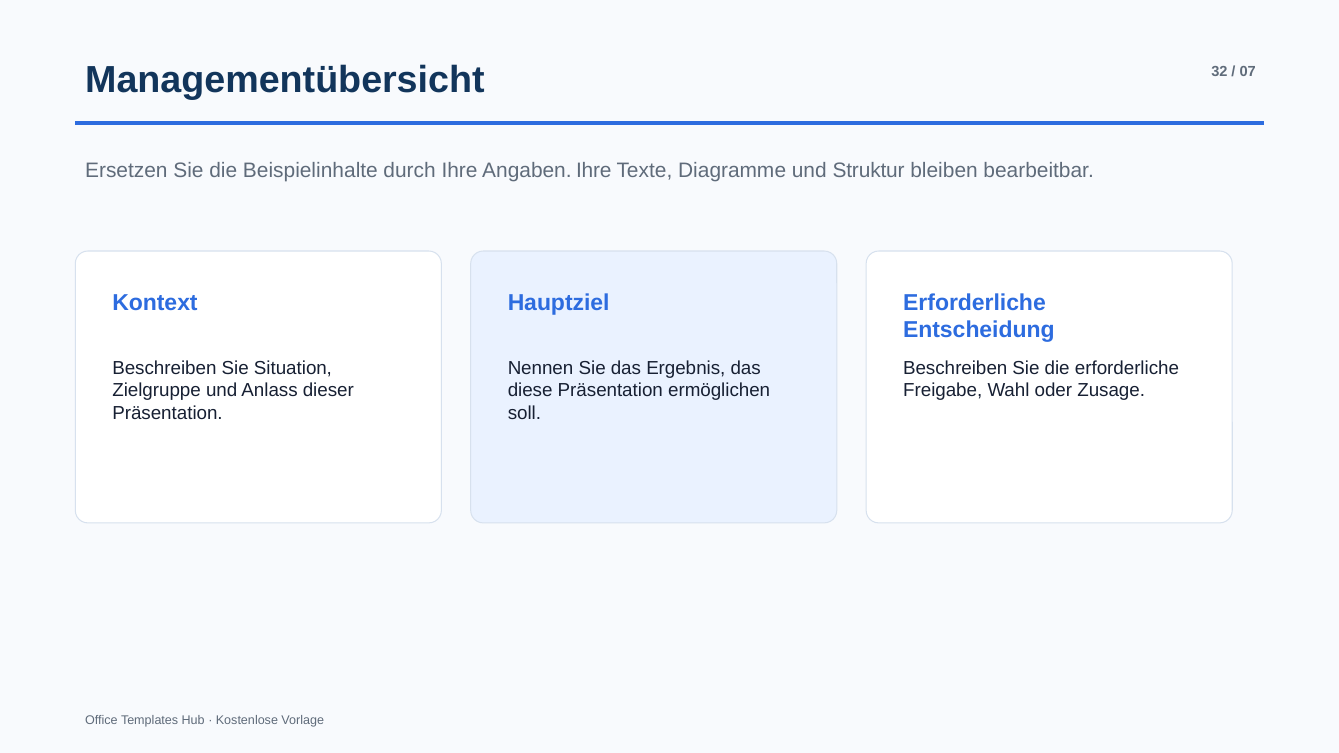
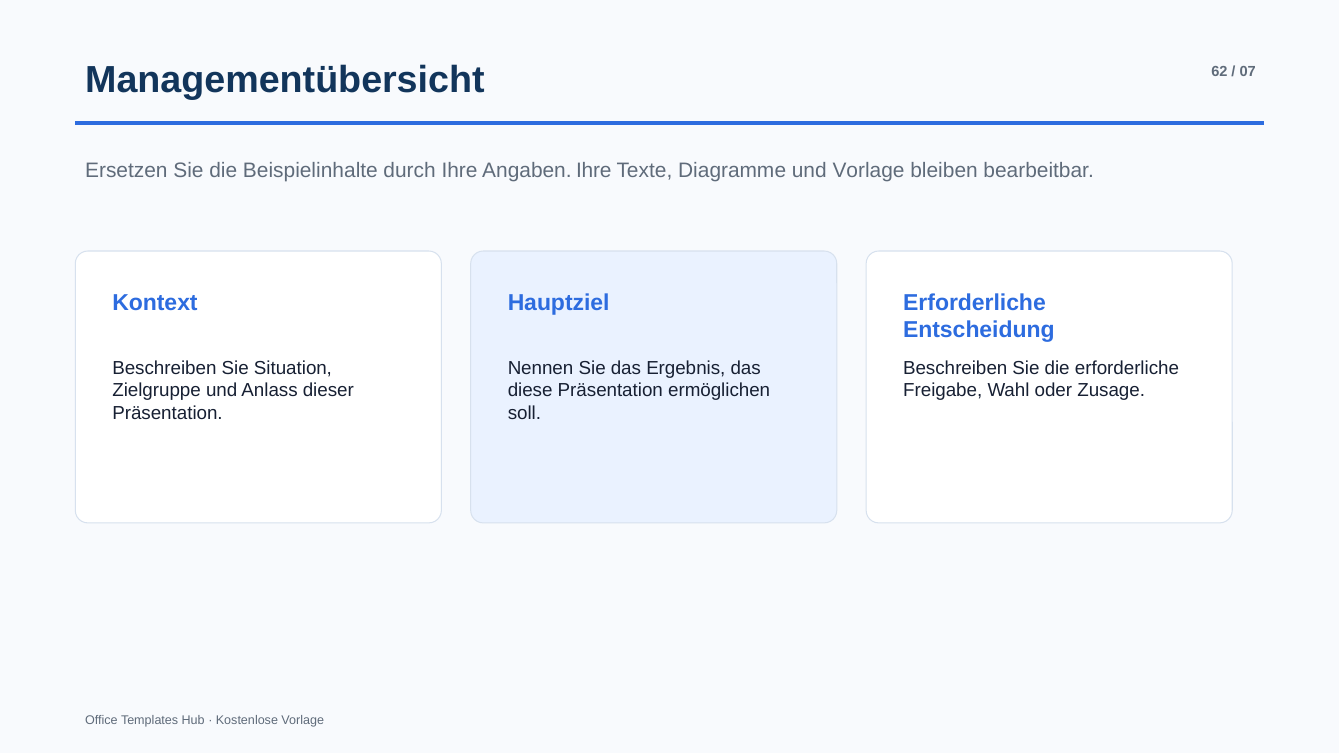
32: 32 -> 62
und Struktur: Struktur -> Vorlage
